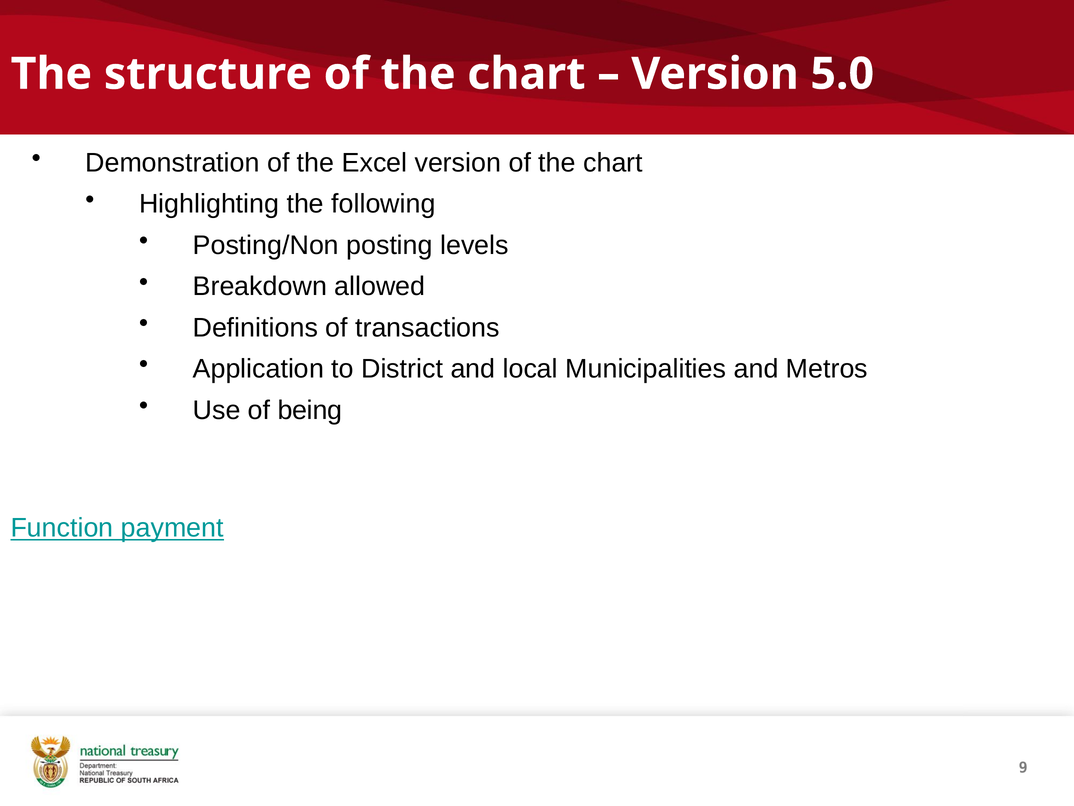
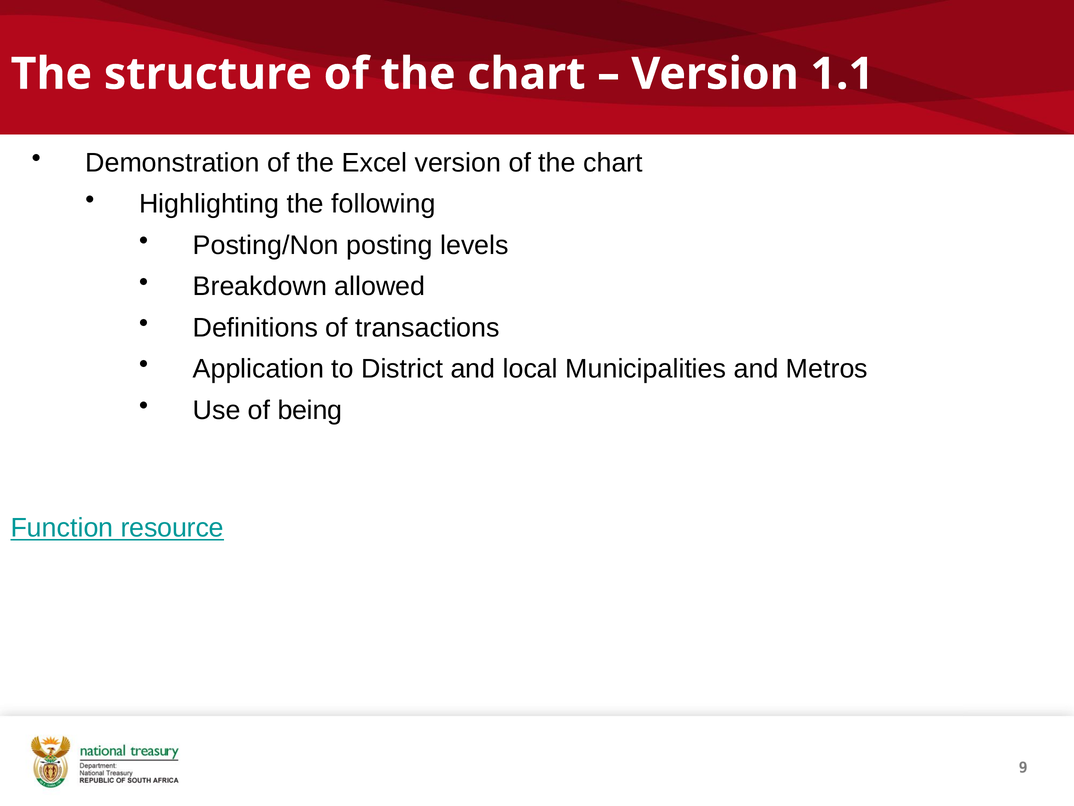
5.0: 5.0 -> 1.1
payment: payment -> resource
